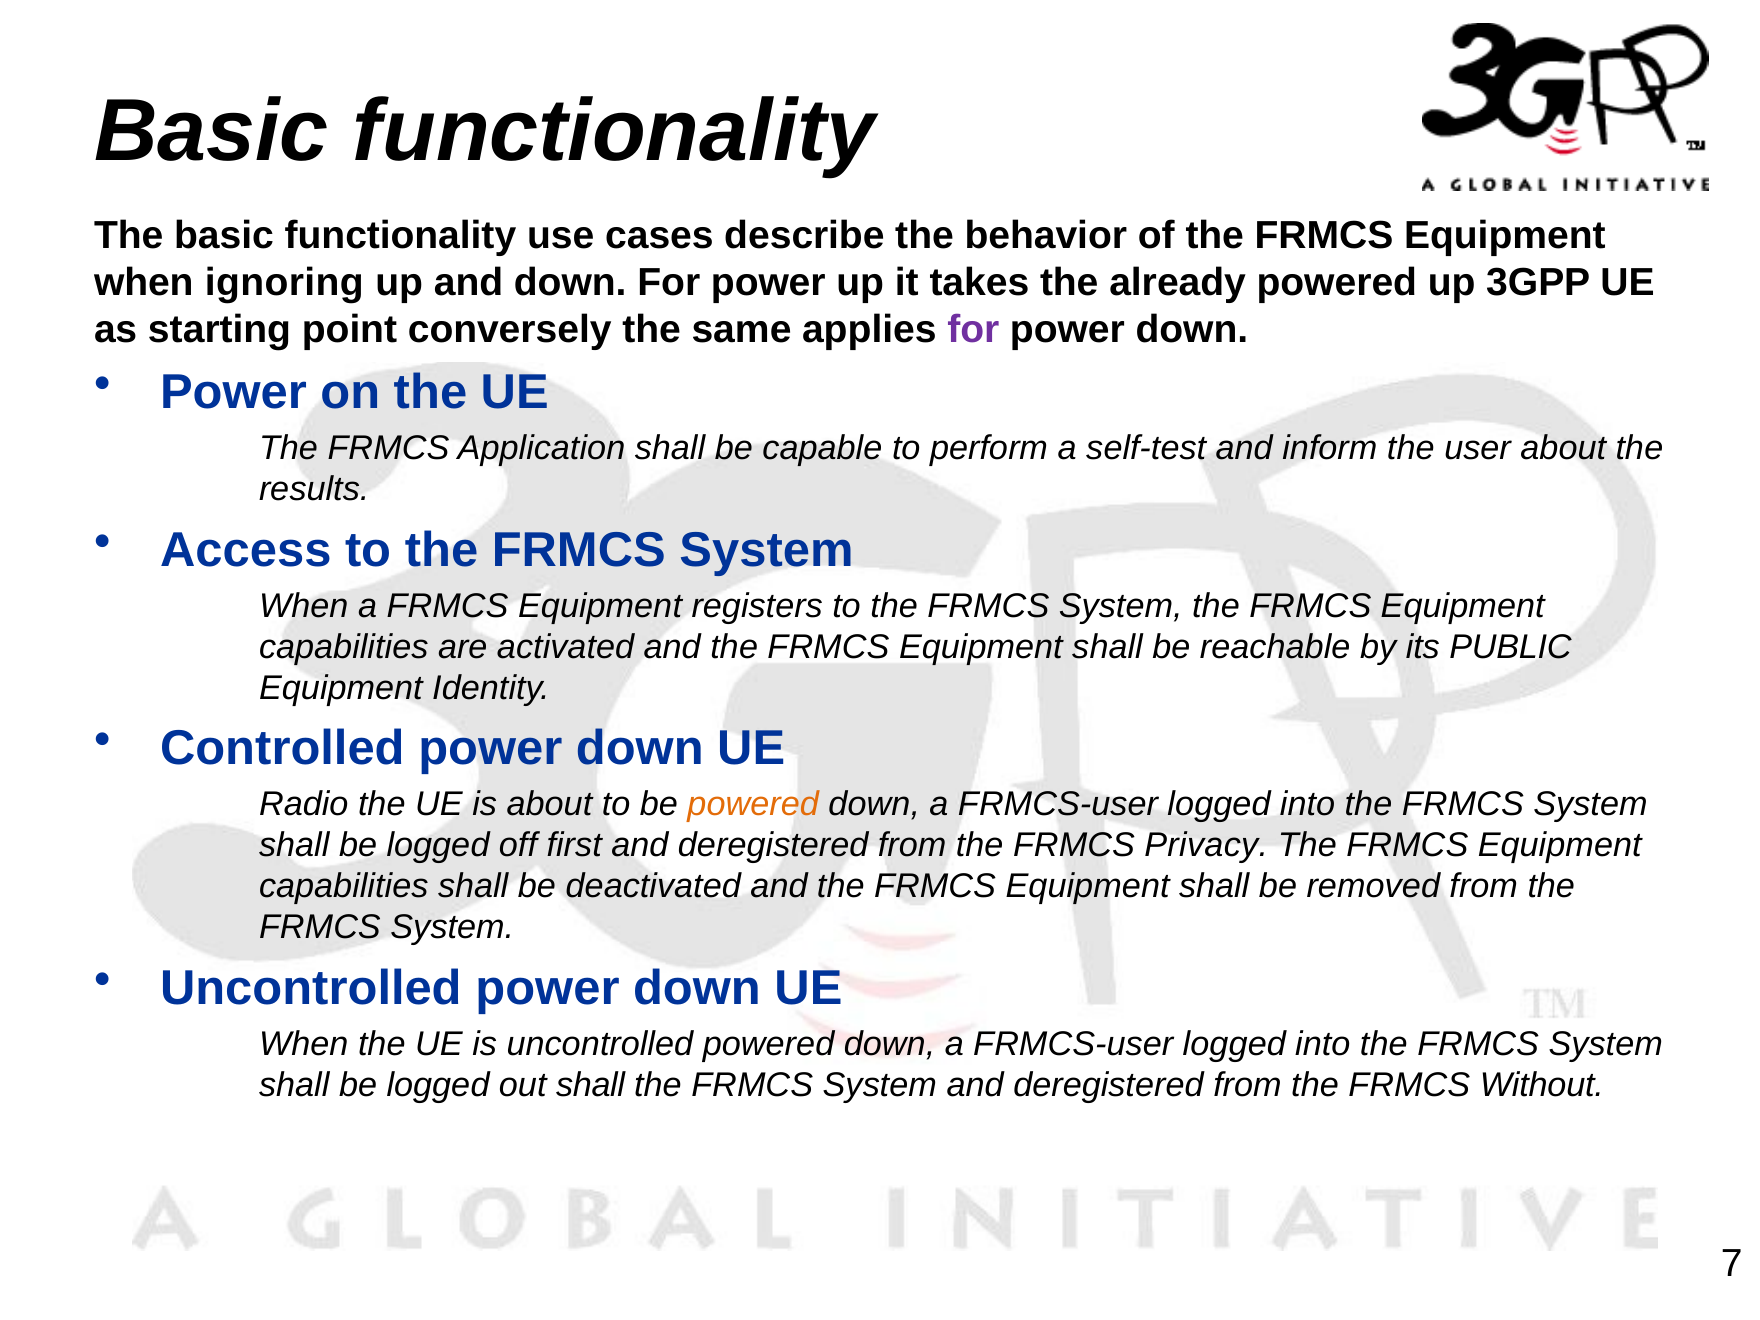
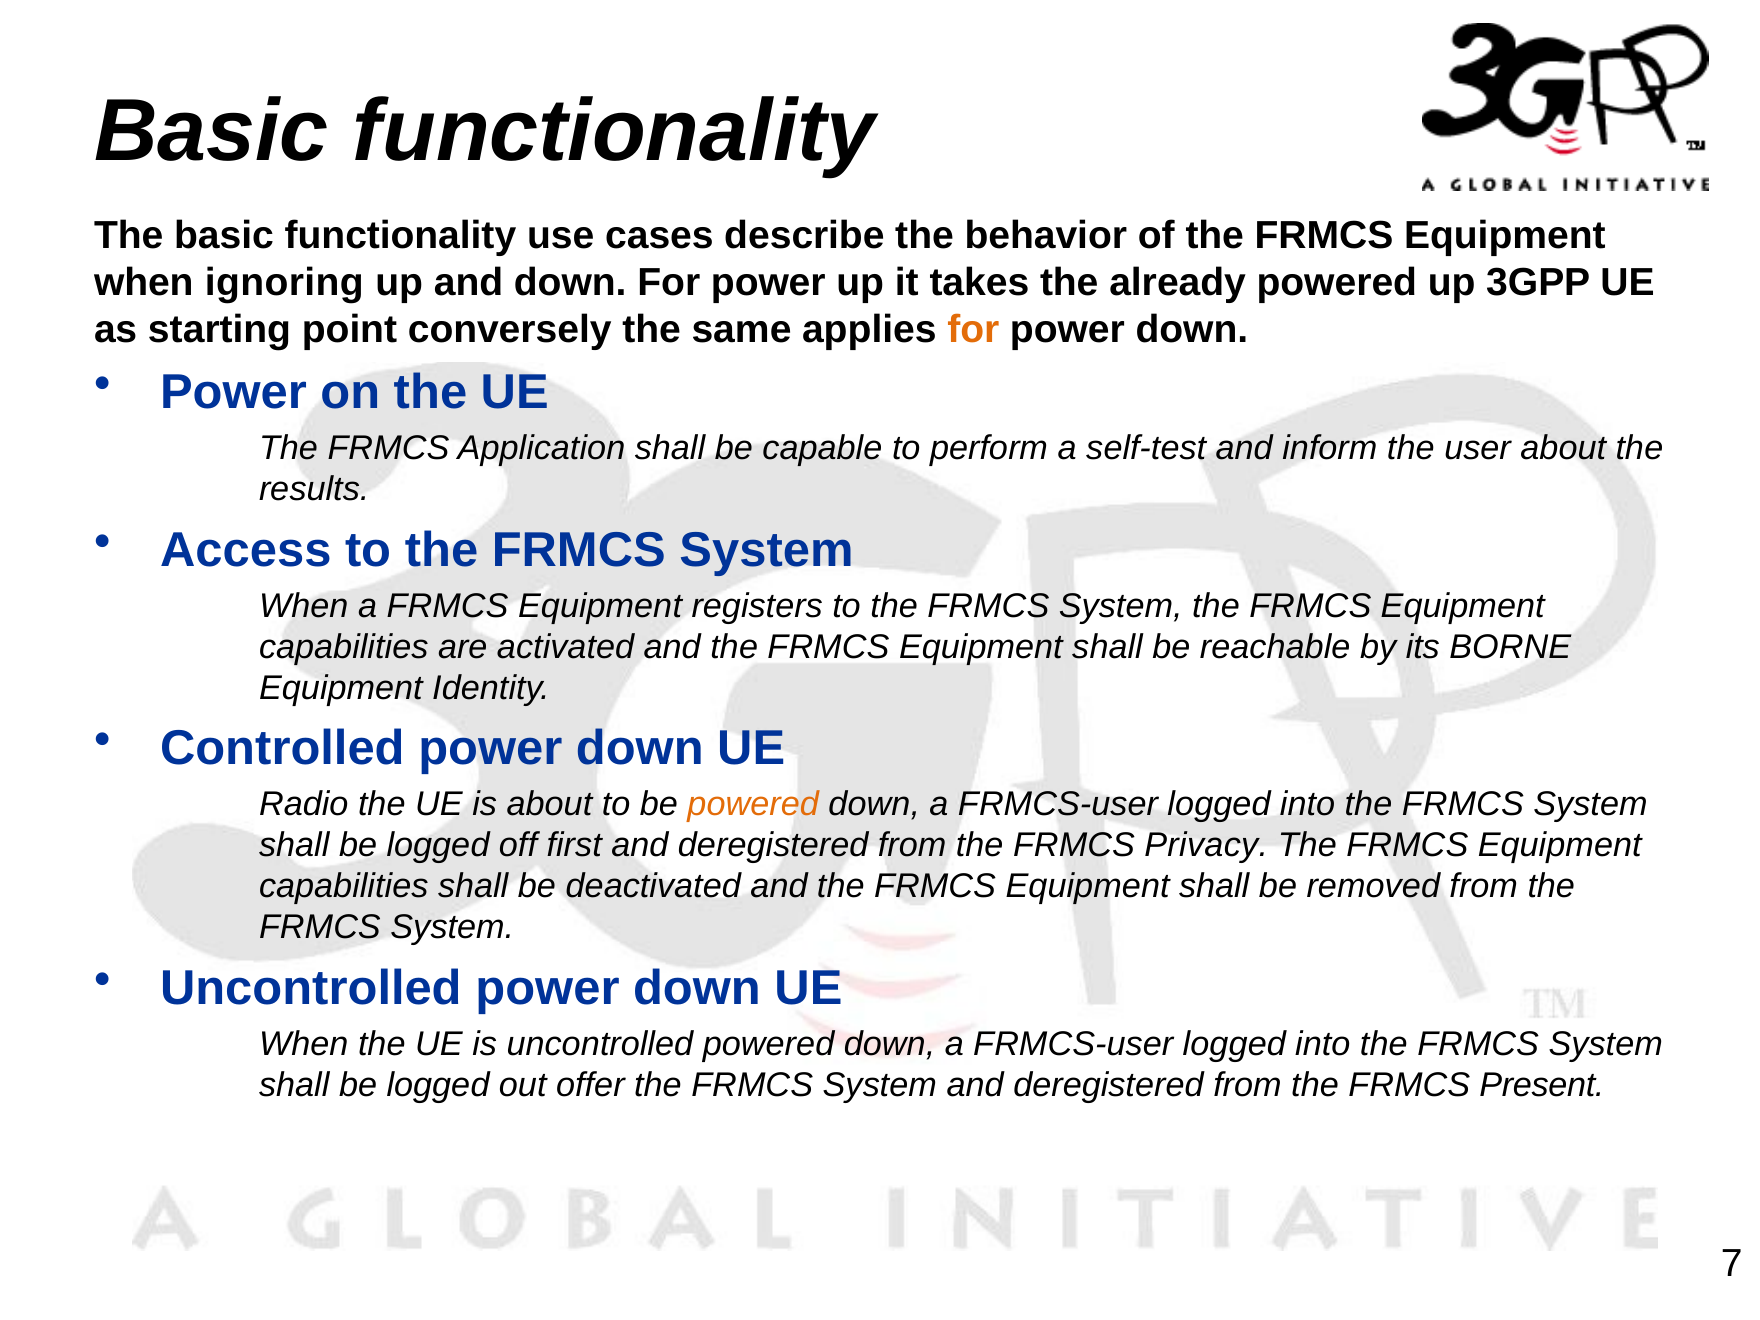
for at (973, 329) colour: purple -> orange
PUBLIC: PUBLIC -> BORNE
out shall: shall -> offer
Without: Without -> Present
